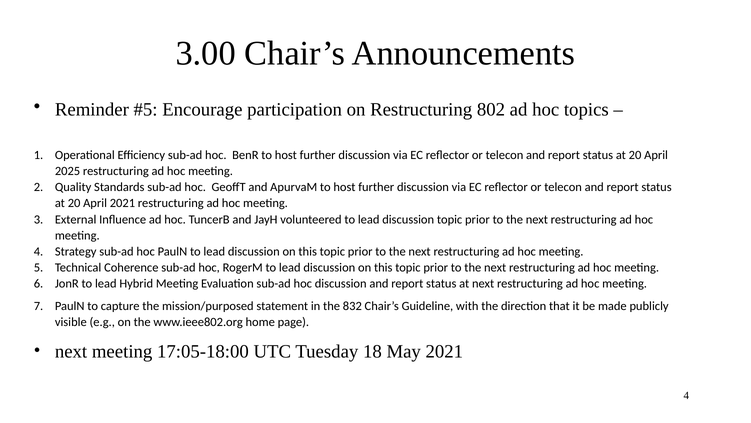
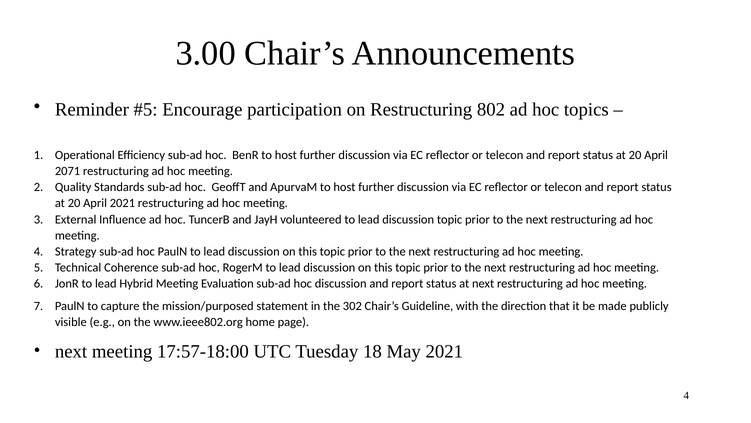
2025: 2025 -> 2071
832: 832 -> 302
17:05-18:00: 17:05-18:00 -> 17:57-18:00
